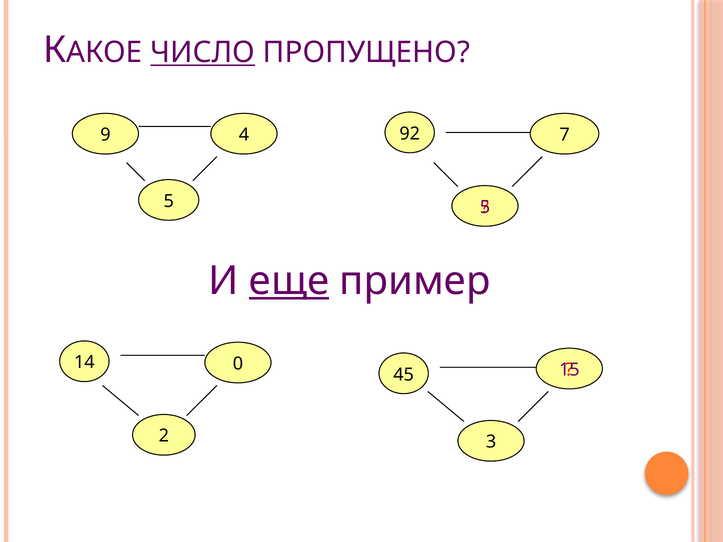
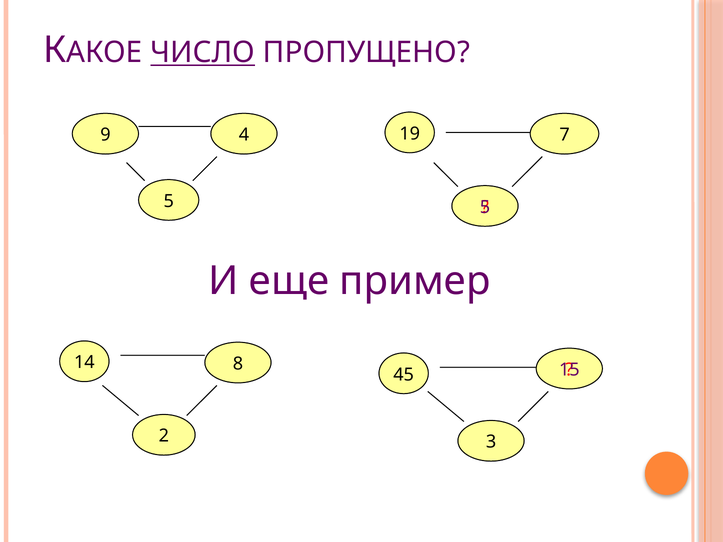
92: 92 -> 19
еще underline: present -> none
0: 0 -> 8
